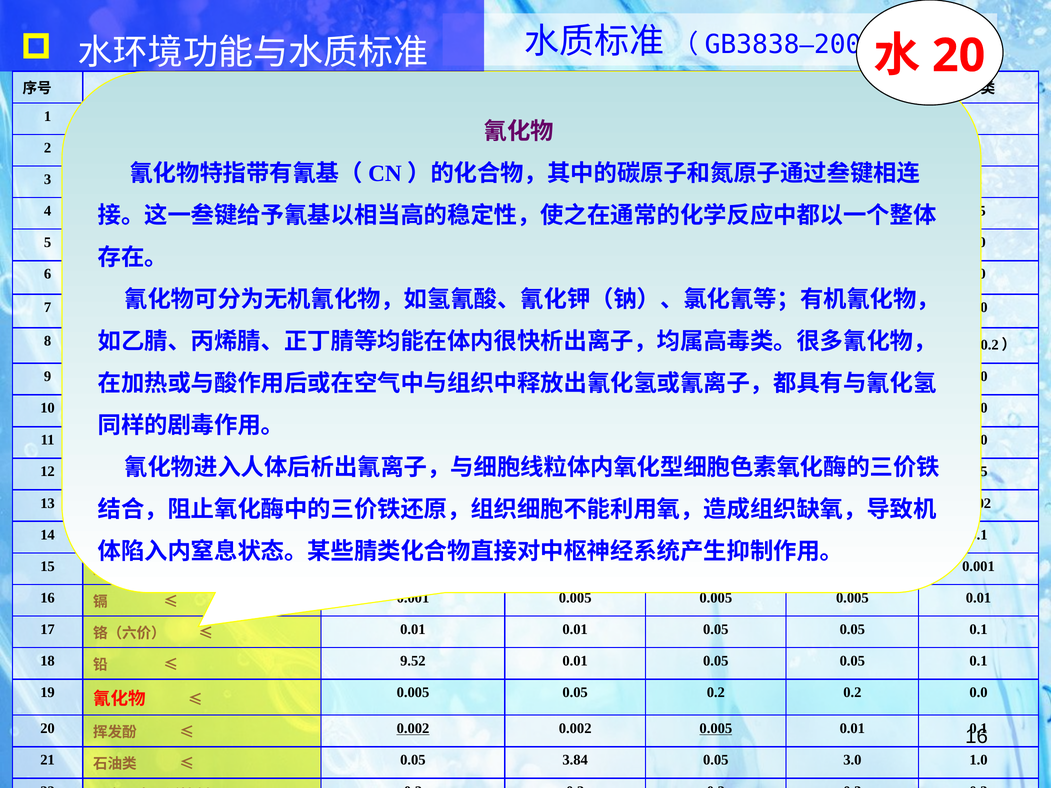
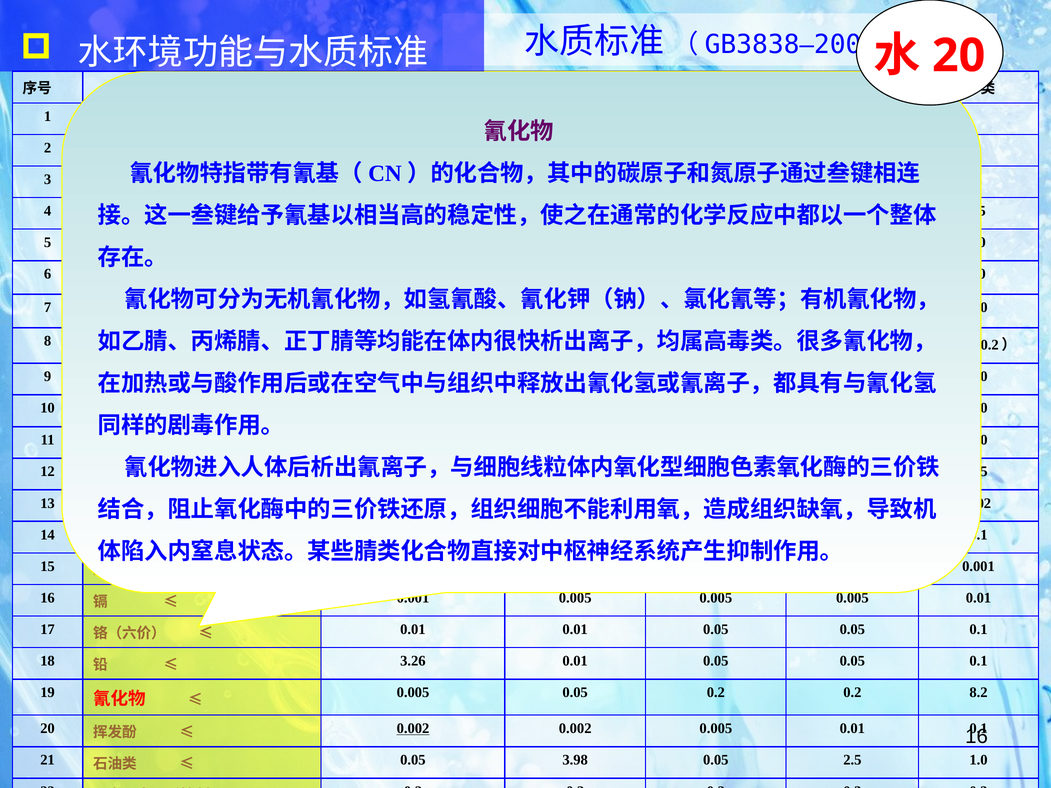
9.52: 9.52 -> 3.26
0.0: 0.0 -> 8.2
0.005 at (716, 729) underline: present -> none
3.84: 3.84 -> 3.98
3.0: 3.0 -> 2.5
